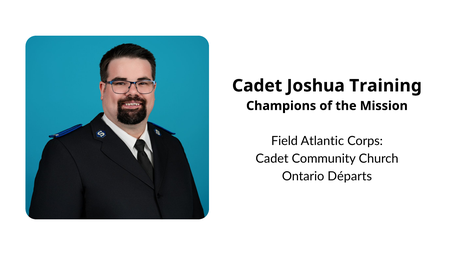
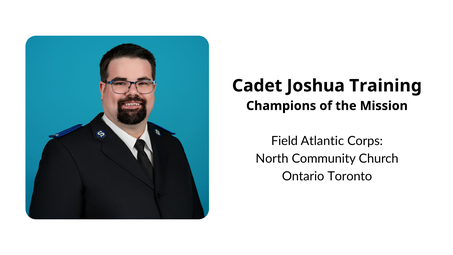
Cadet at (272, 159): Cadet -> North
Départs: Départs -> Toronto
